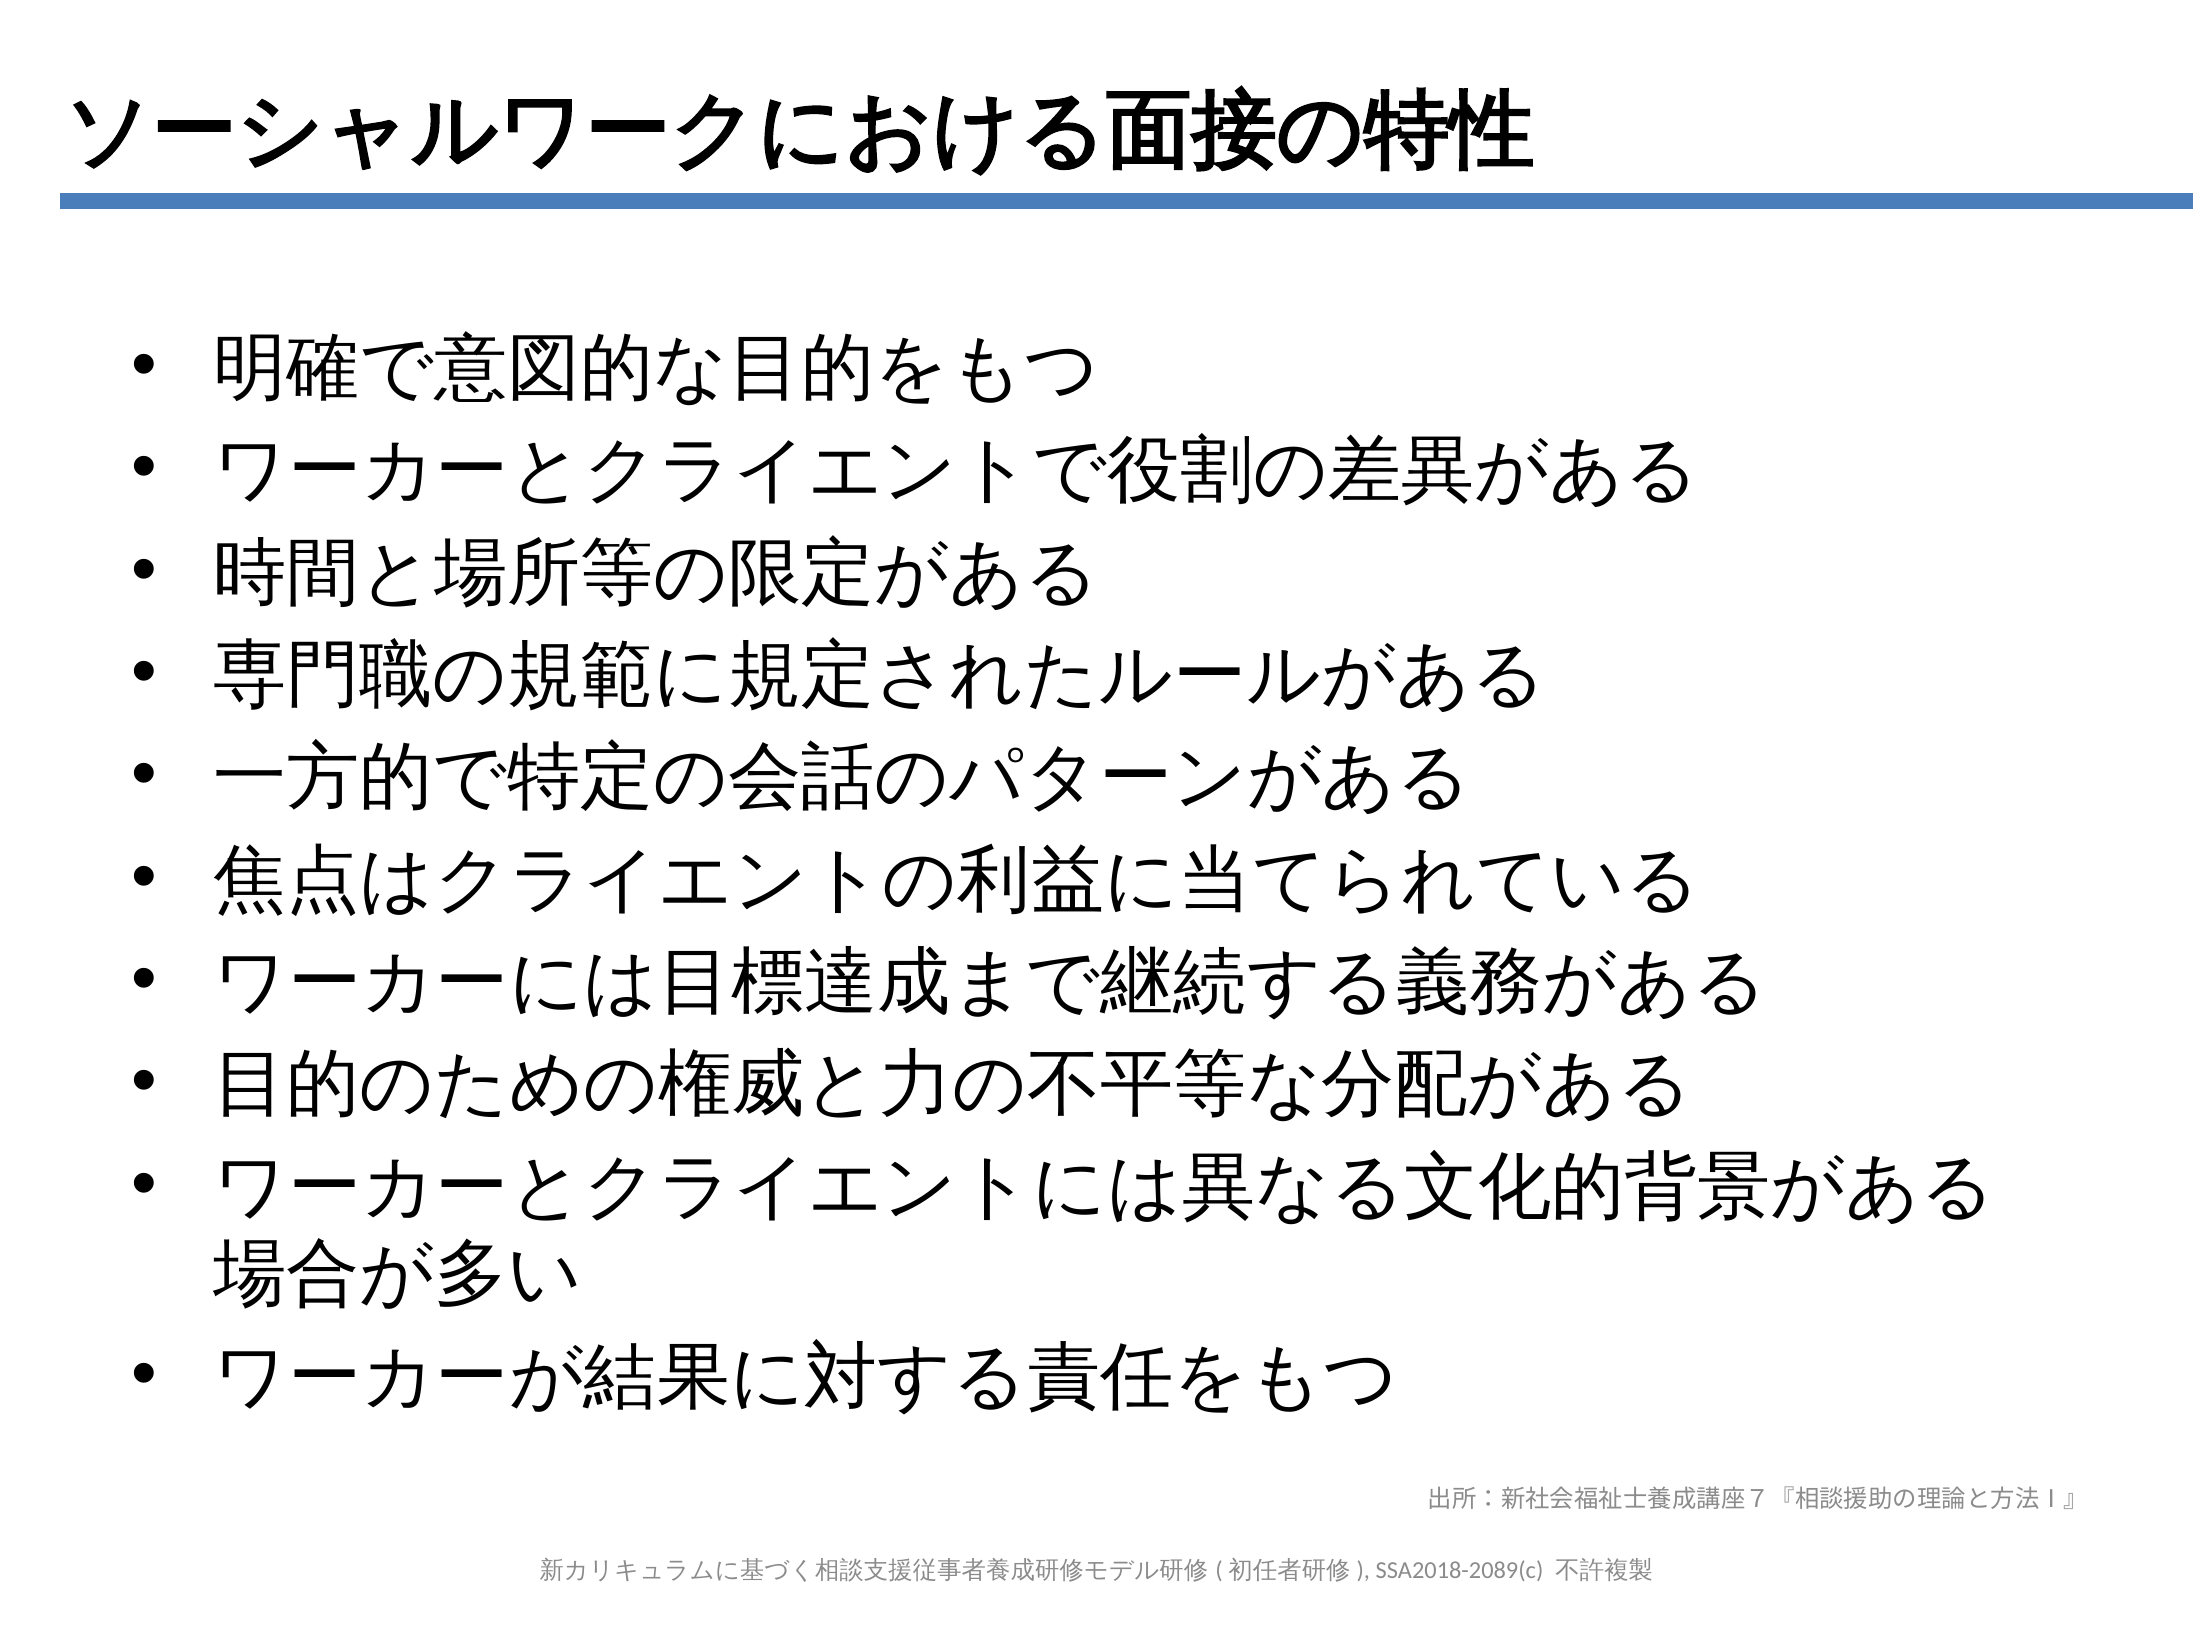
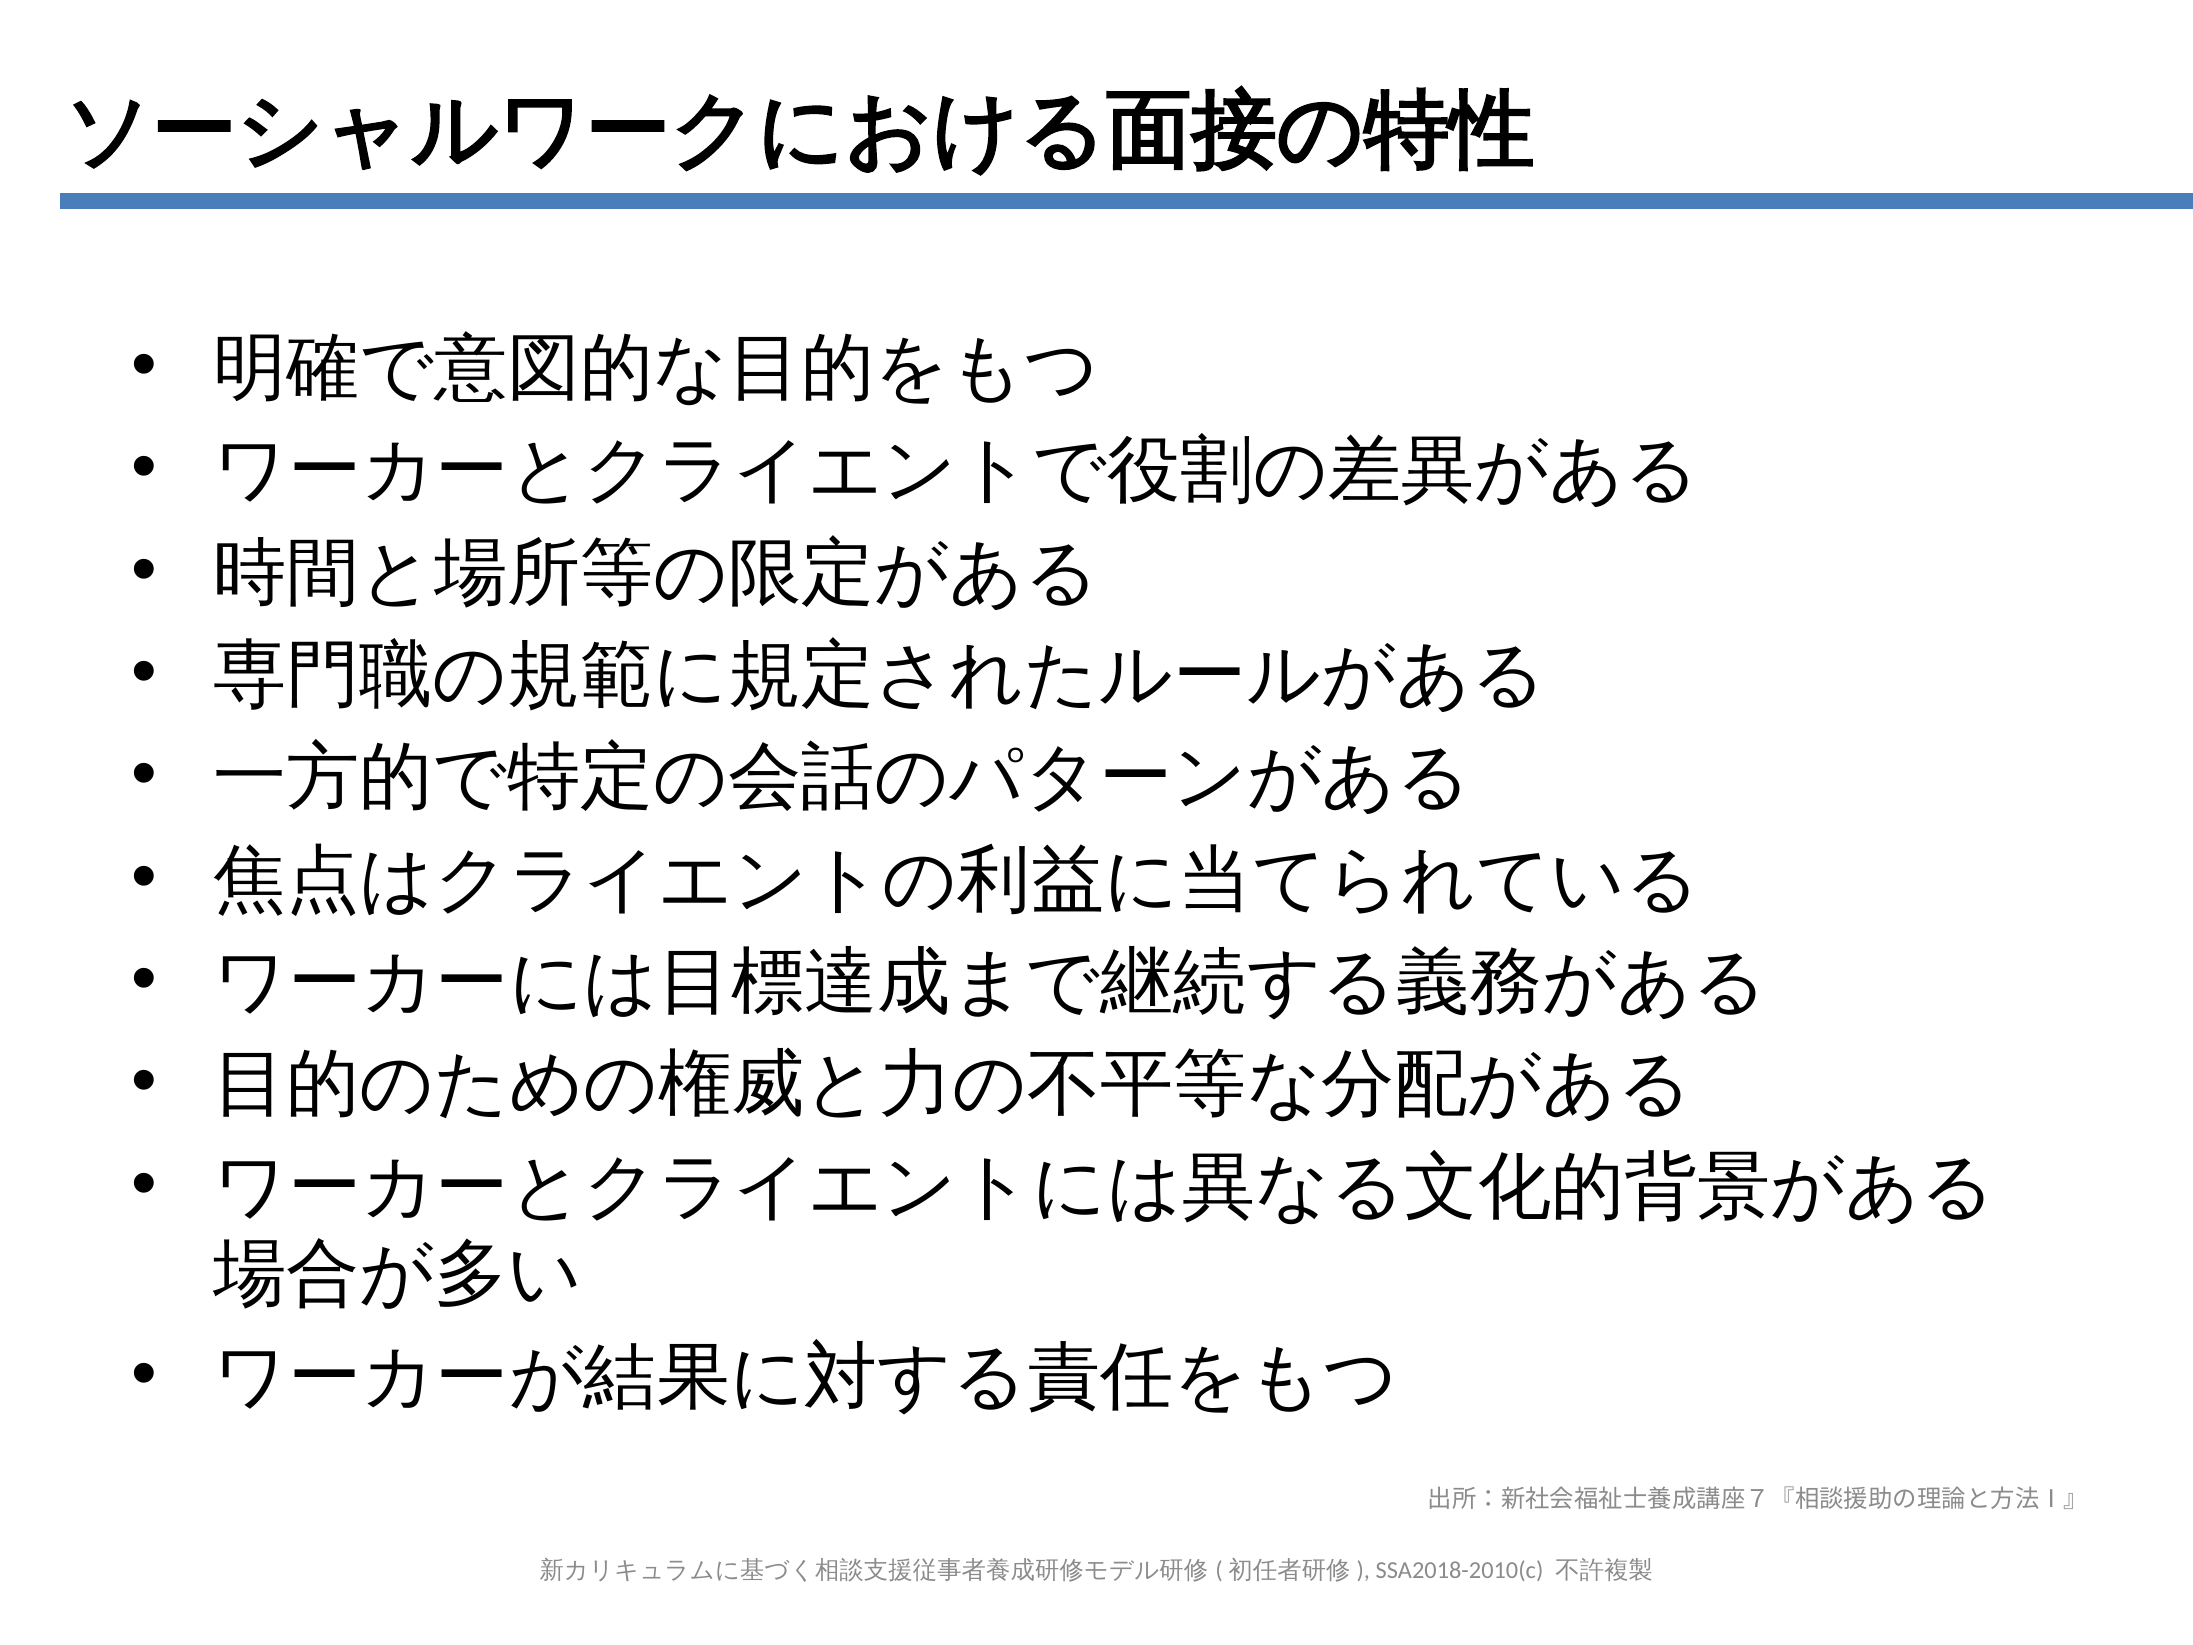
SSA2018-2089(c: SSA2018-2089(c -> SSA2018-2010(c
